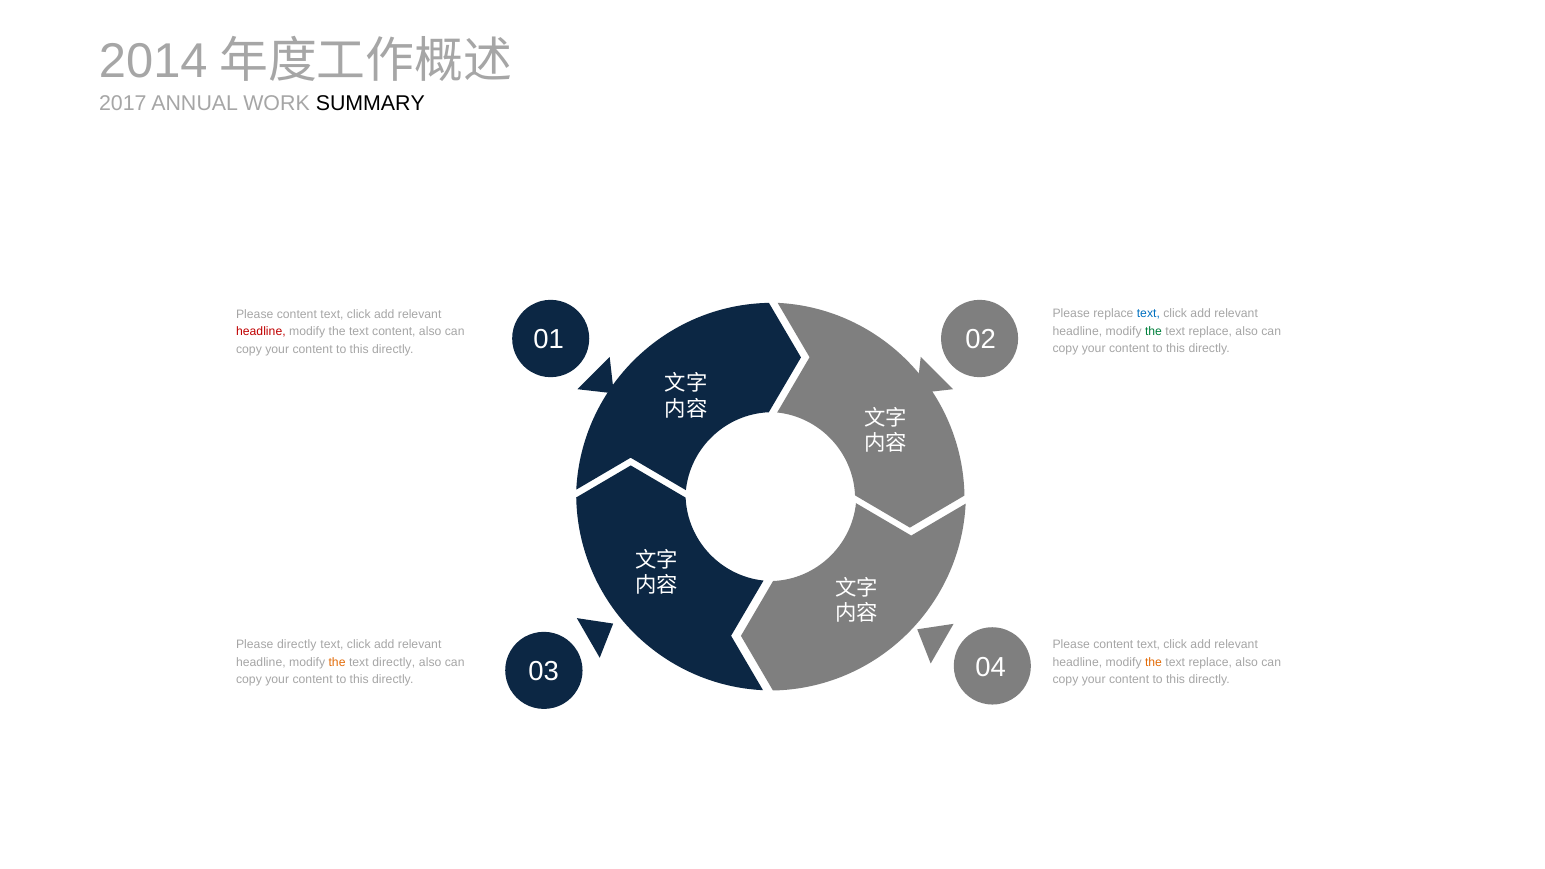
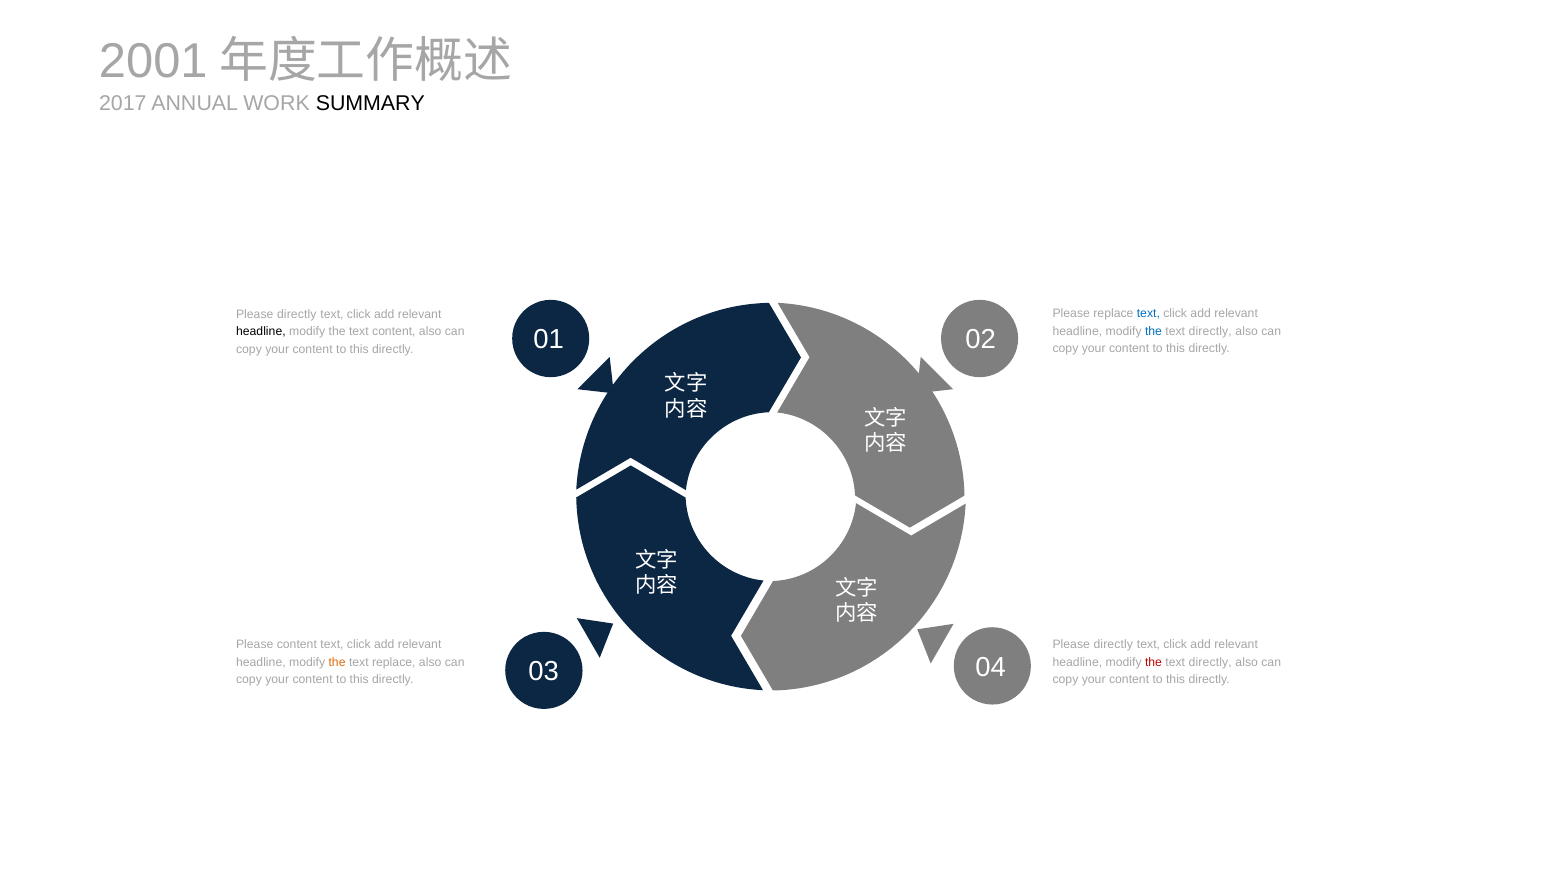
2014: 2014 -> 2001
content at (297, 314): content -> directly
the at (1154, 331) colour: green -> blue
replace at (1210, 331): replace -> directly
headline at (261, 332) colour: red -> black
Please directly: directly -> content
content at (1113, 645): content -> directly
text directly: directly -> replace
the at (1154, 662) colour: orange -> red
replace at (1210, 662): replace -> directly
